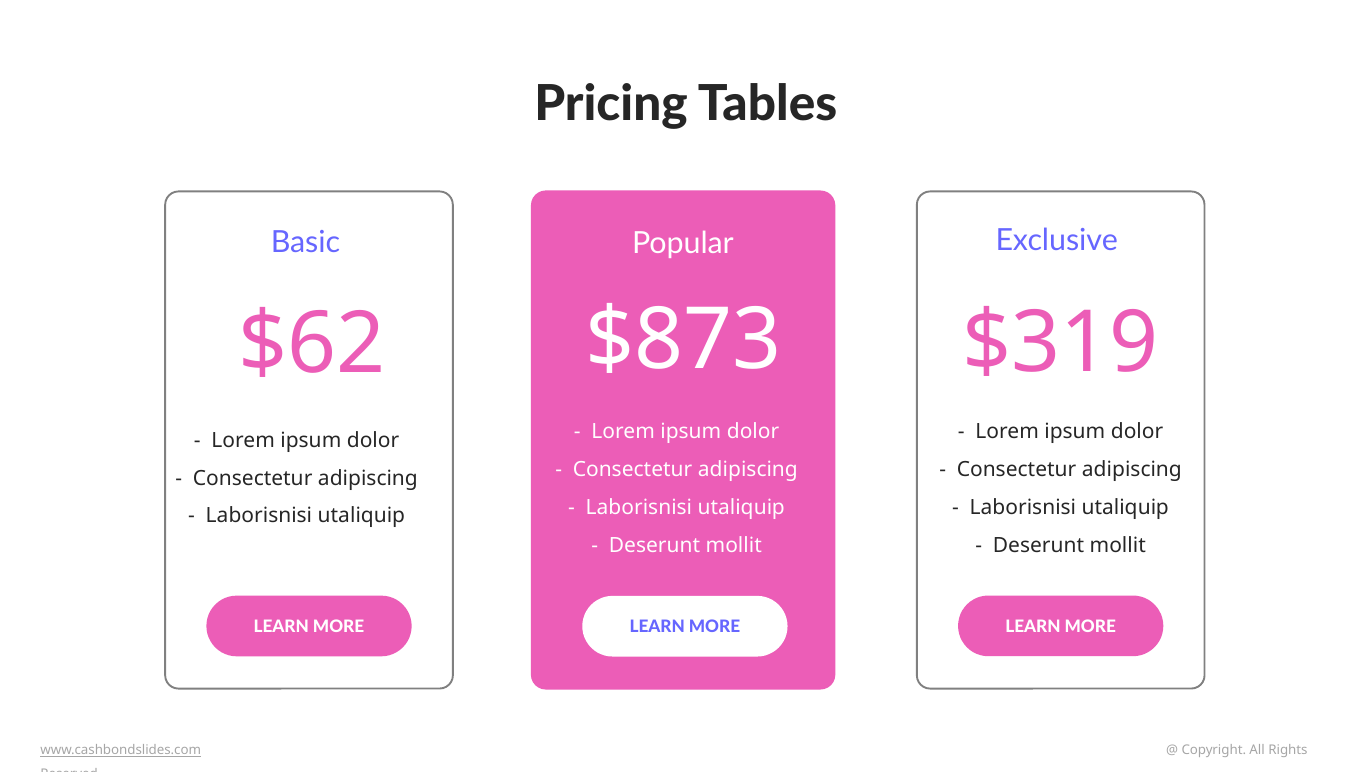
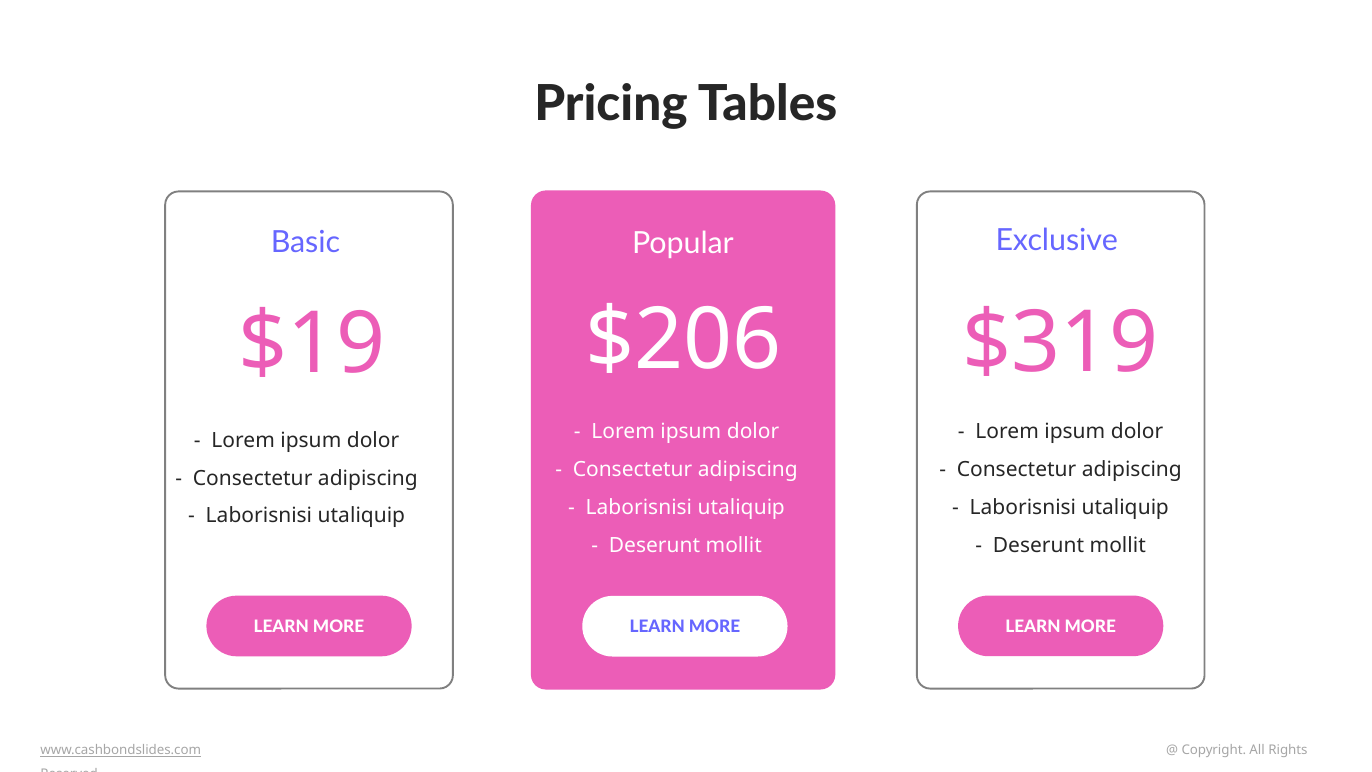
$873: $873 -> $206
$62: $62 -> $19
